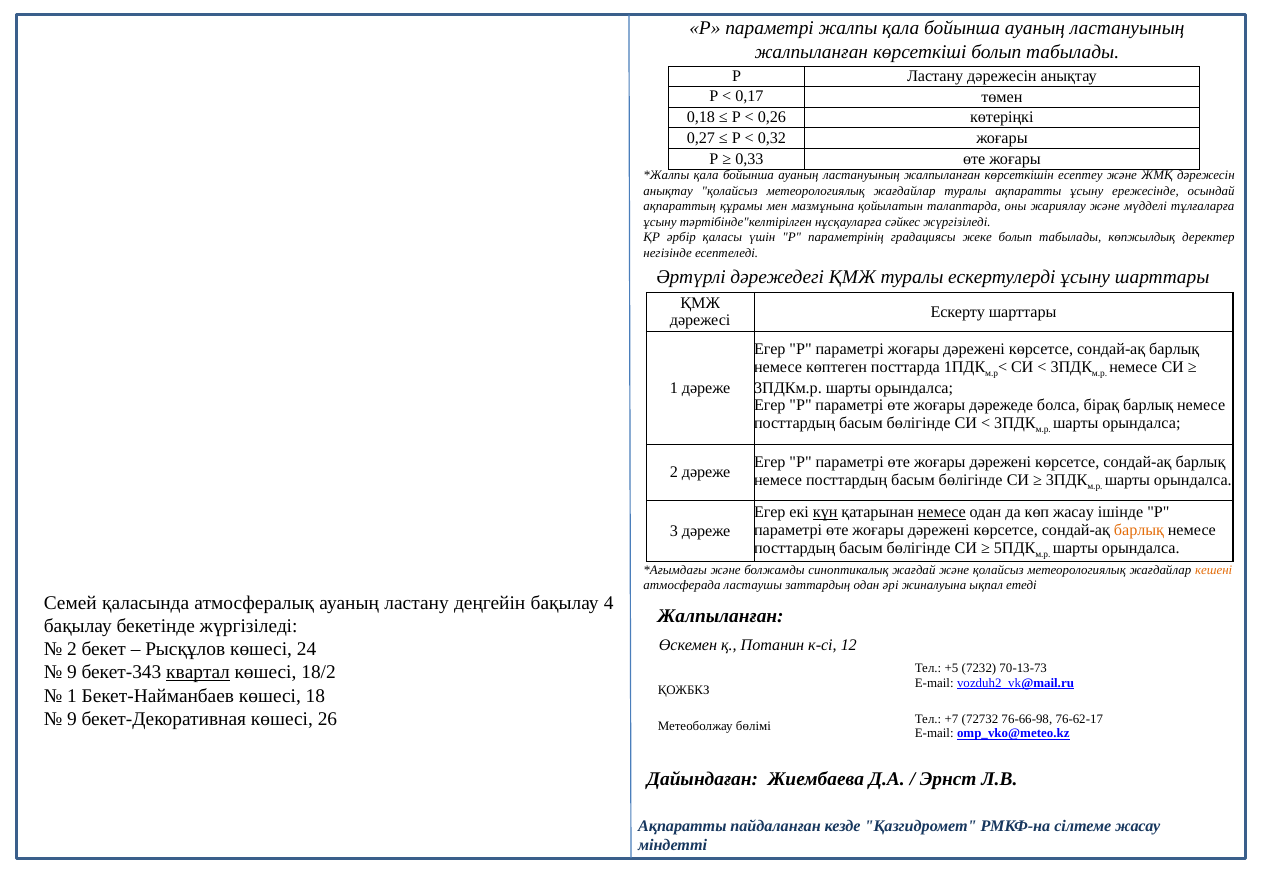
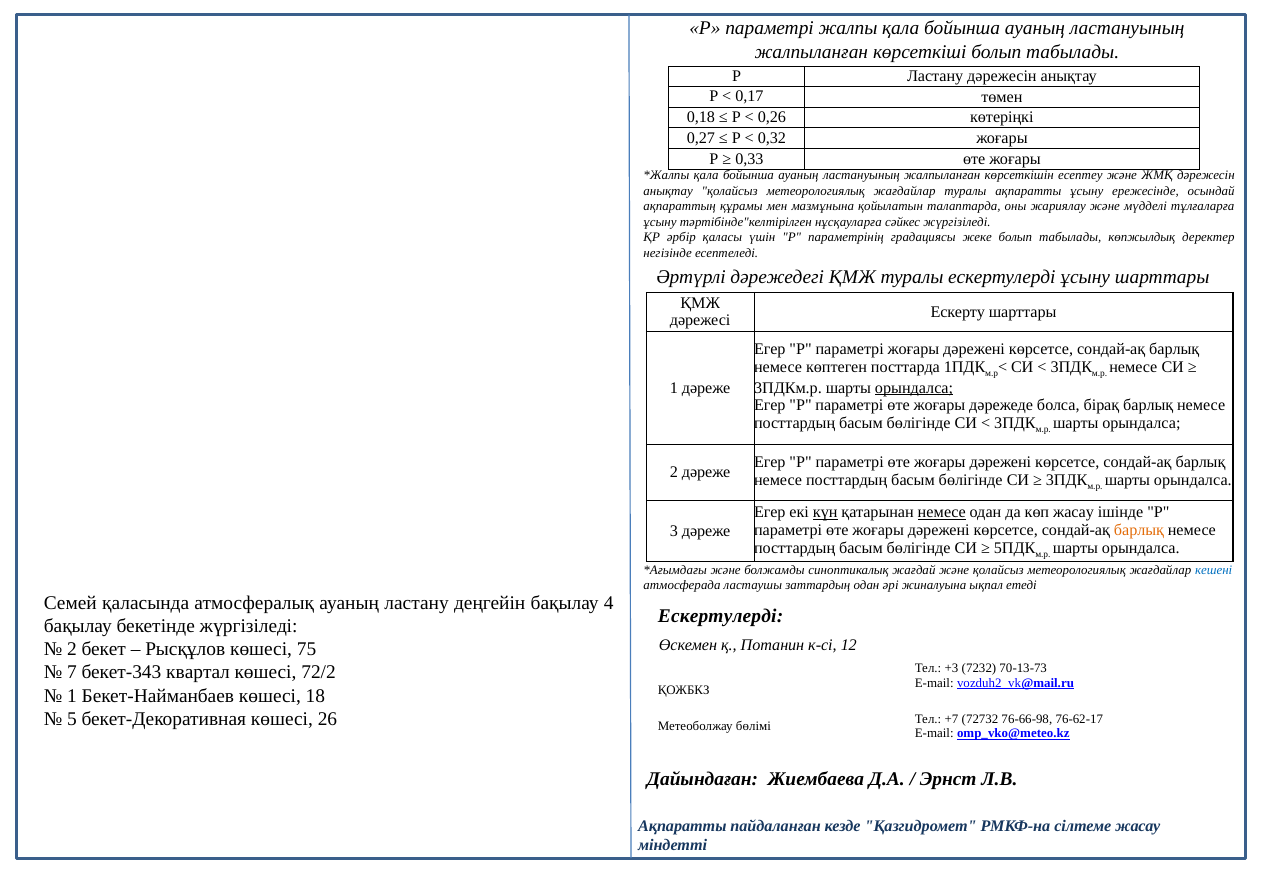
орындалса at (914, 388) underline: none -> present
кешені colour: orange -> blue
Жалпыланған at (721, 617): Жалпыланған -> Ескертулерді
24: 24 -> 75
+5: +5 -> +3
9 at (72, 673): 9 -> 7
квартал underline: present -> none
18/2: 18/2 -> 72/2
9 at (72, 720): 9 -> 5
